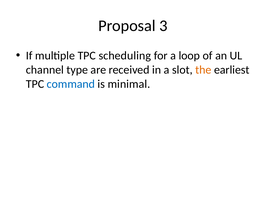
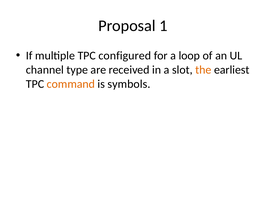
3: 3 -> 1
scheduling: scheduling -> configured
command colour: blue -> orange
minimal: minimal -> symbols
